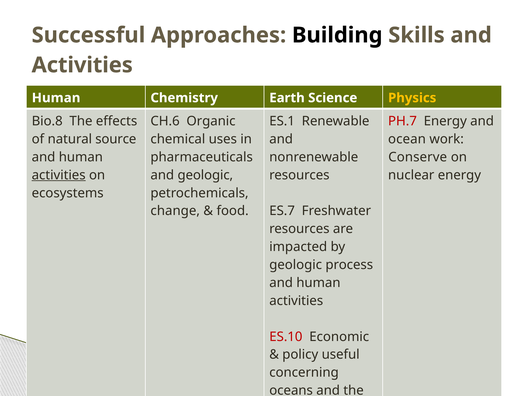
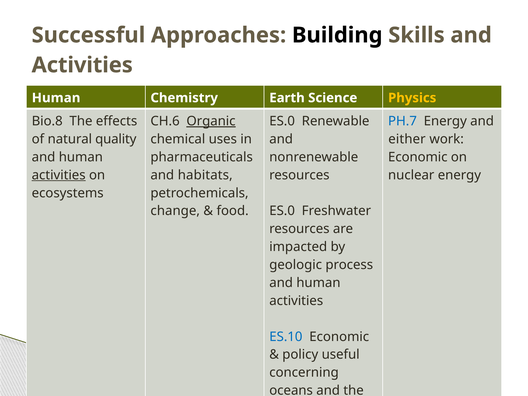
Organic underline: none -> present
ES.1 at (282, 121): ES.1 -> ES.0
PH.7 colour: red -> blue
source: source -> quality
ocean: ocean -> either
Conserve at (418, 157): Conserve -> Economic
and geologic: geologic -> habitats
ES.7 at (282, 211): ES.7 -> ES.0
ES.10 colour: red -> blue
